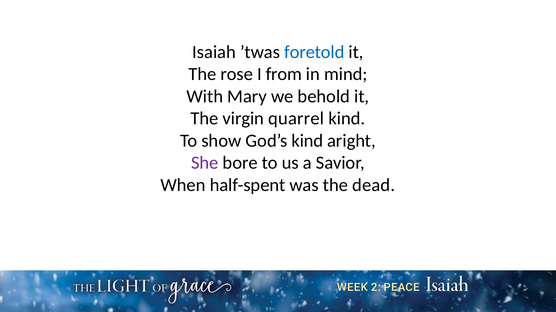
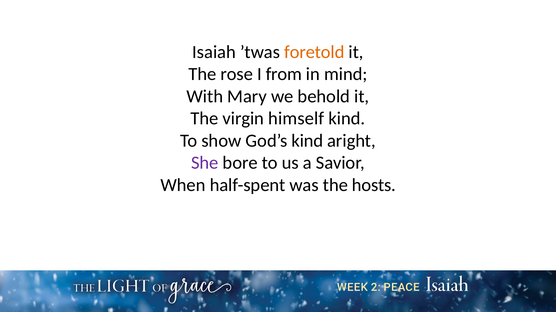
foretold colour: blue -> orange
quarrel: quarrel -> himself
dead: dead -> hosts
